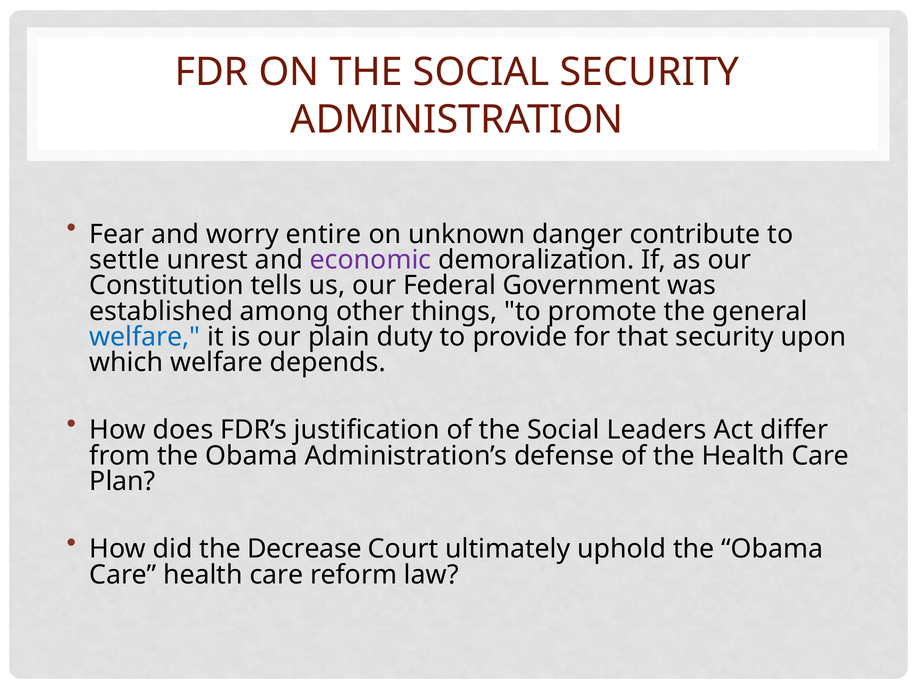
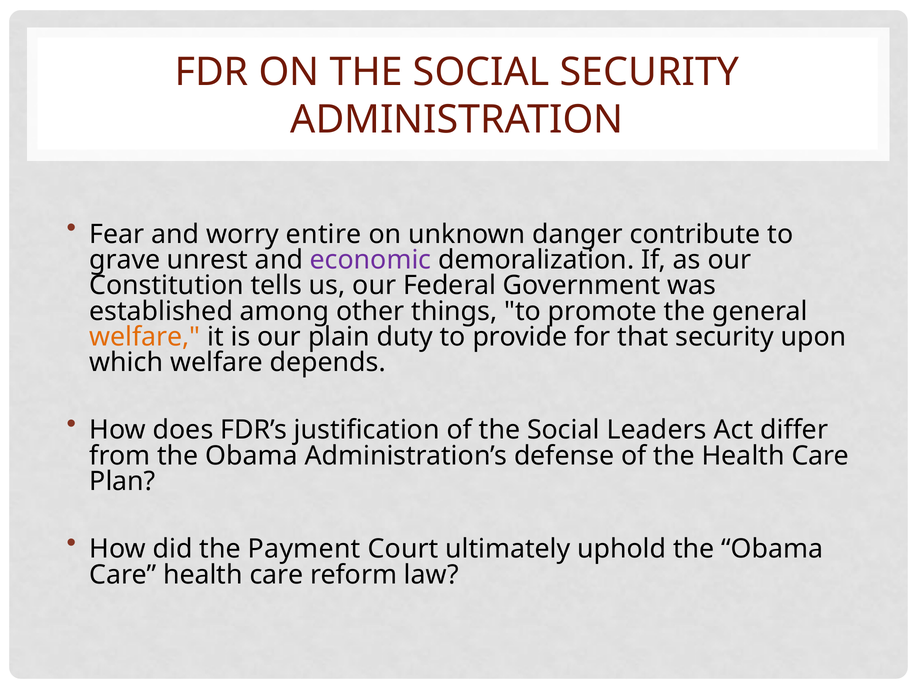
settle: settle -> grave
welfare at (145, 337) colour: blue -> orange
Decrease: Decrease -> Payment
